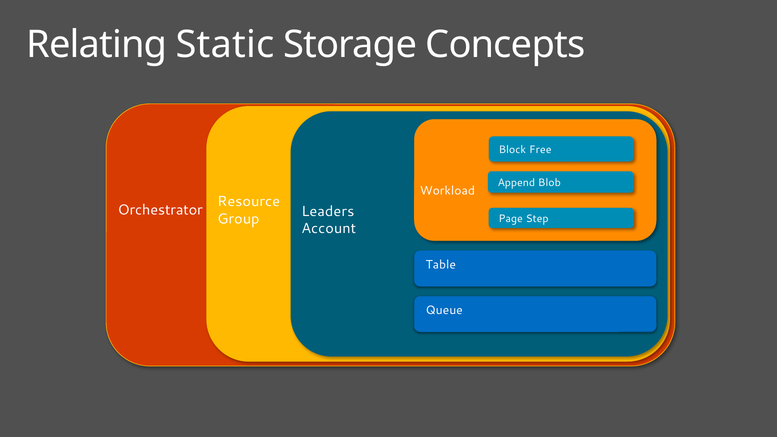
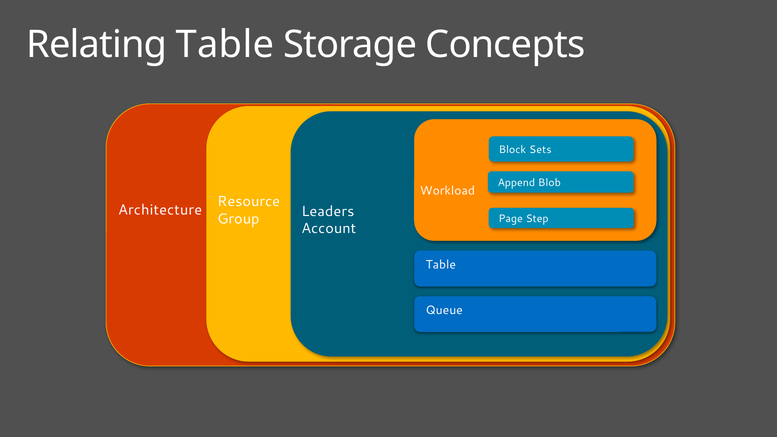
Relating Static: Static -> Table
Free: Free -> Sets
Orchestrator: Orchestrator -> Architecture
